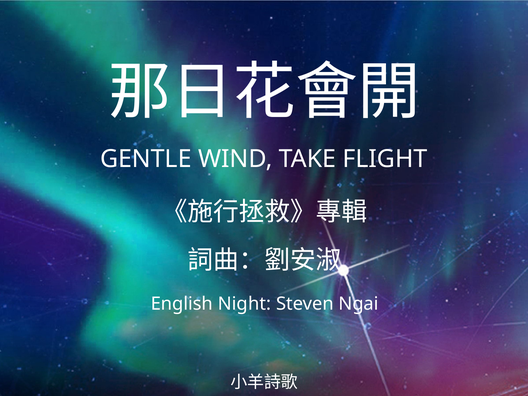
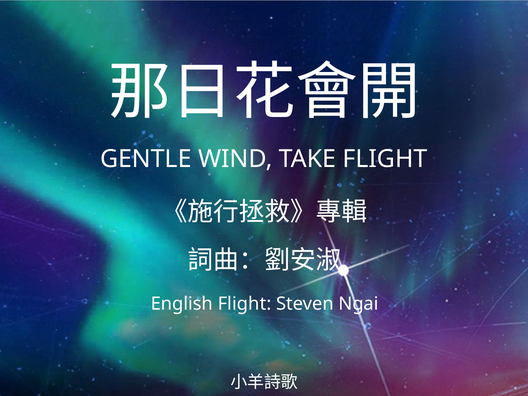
English Night: Night -> Flight
